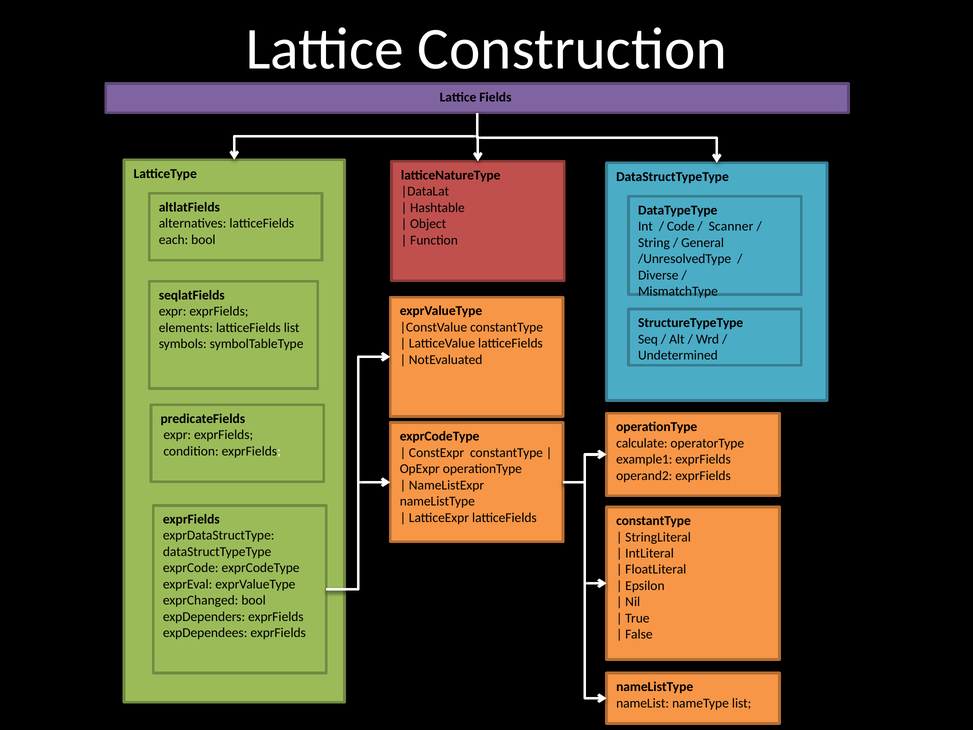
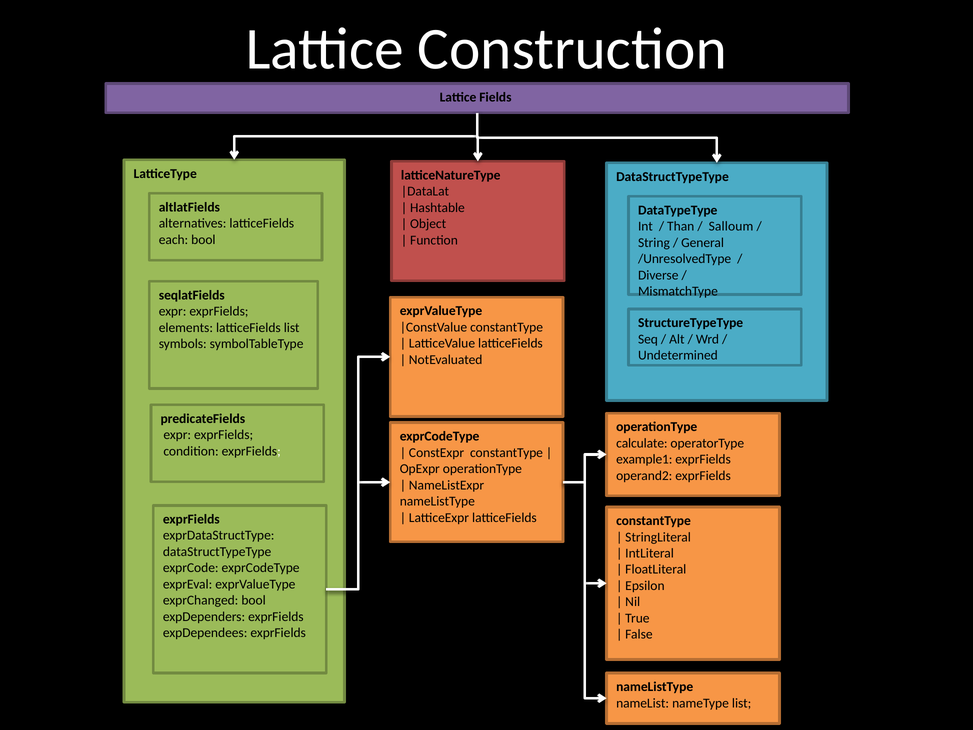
Code: Code -> Than
Scanner: Scanner -> Salloum
